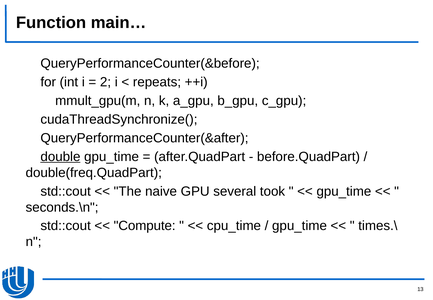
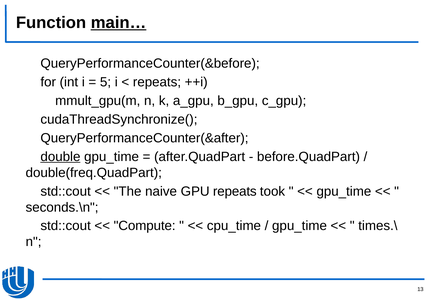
main… underline: none -> present
2: 2 -> 5
GPU several: several -> repeats
